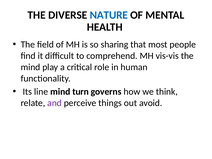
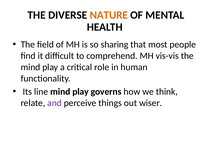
NATURE colour: blue -> orange
turn at (81, 92): turn -> play
avoid: avoid -> wiser
